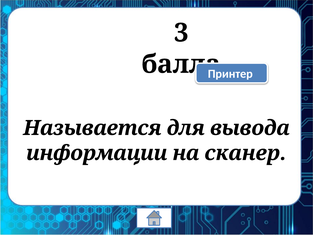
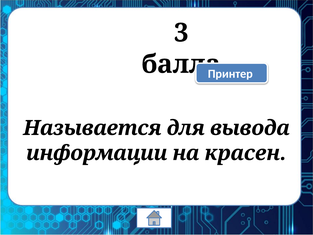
сканер: сканер -> красен
